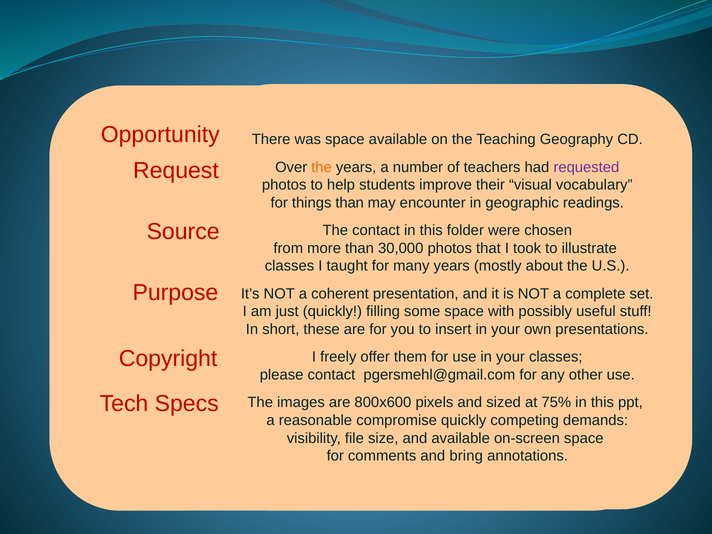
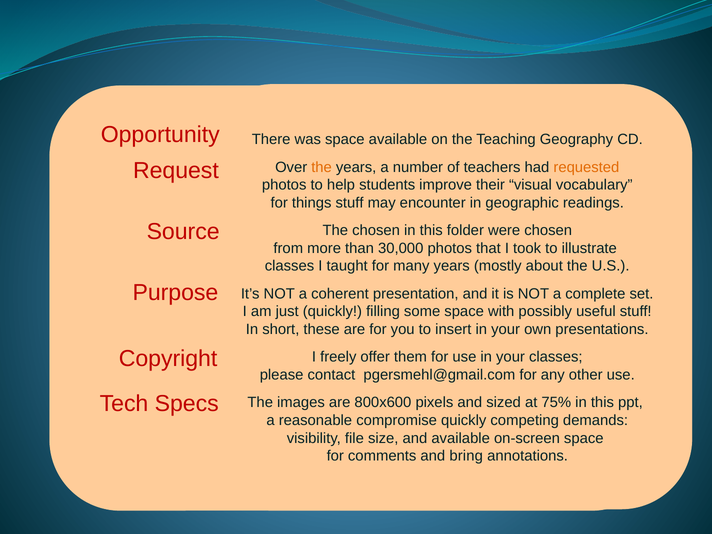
requested colour: purple -> orange
things than: than -> stuff
The contact: contact -> chosen
